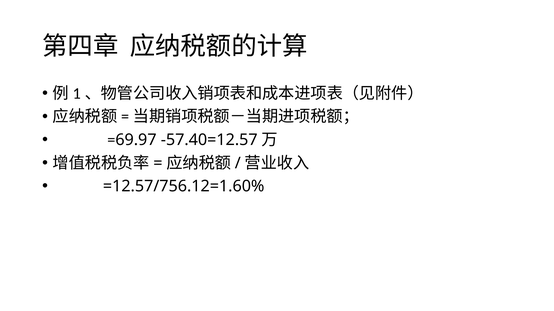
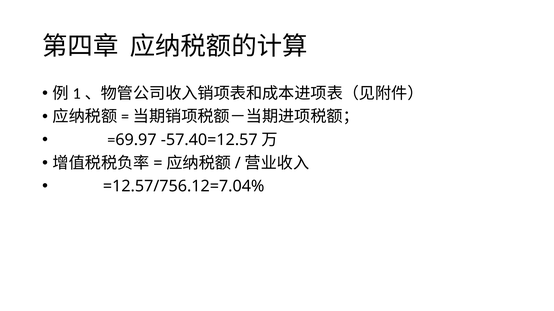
=12.57/756.12=1.60%: =12.57/756.12=1.60% -> =12.57/756.12=7.04%
